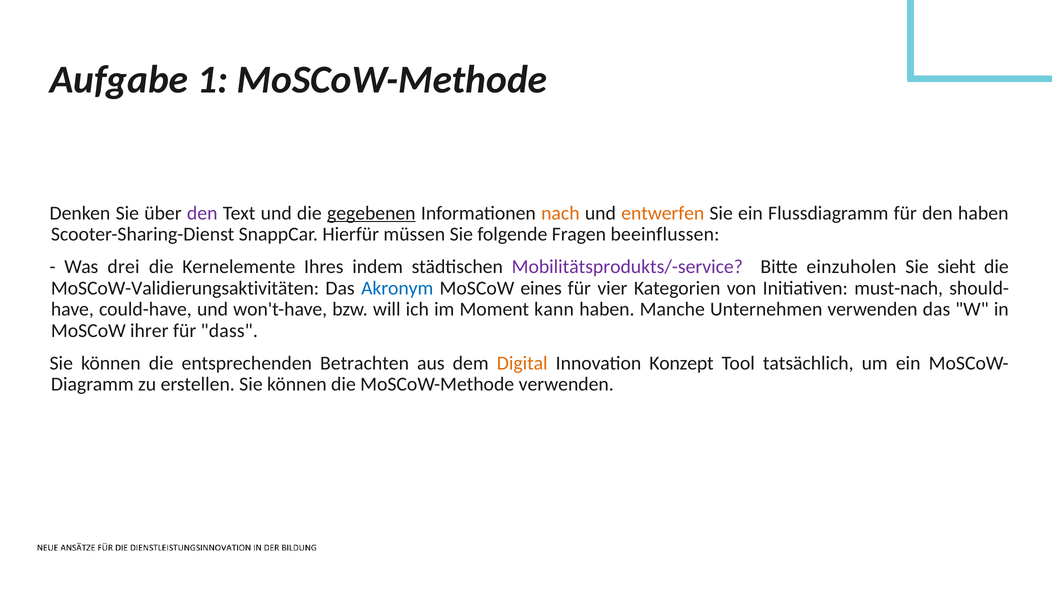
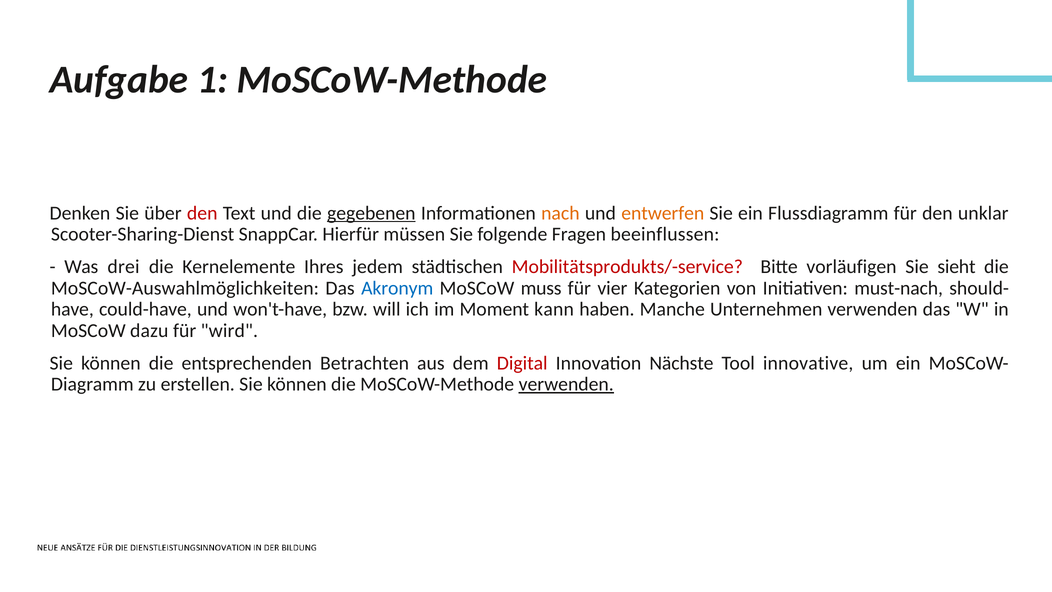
den at (202, 213) colour: purple -> red
den haben: haben -> unklar
indem: indem -> jedem
Mobilitätsprodukts/-service colour: purple -> red
einzuholen: einzuholen -> vorläufigen
MoSCoW-Validierungsaktivitäten: MoSCoW-Validierungsaktivitäten -> MoSCoW-Auswahlmöglichkeiten
eines: eines -> muss
ihrer: ihrer -> dazu
dass: dass -> wird
Digital colour: orange -> red
Konzept: Konzept -> Nächste
tatsächlich: tatsächlich -> innovative
verwenden at (566, 384) underline: none -> present
